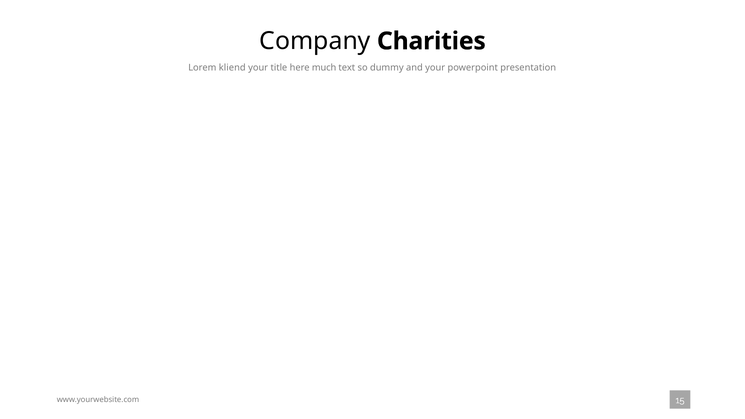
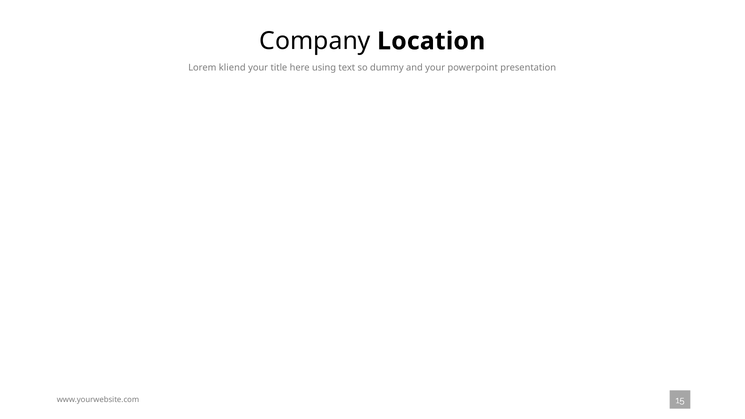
Charities: Charities -> Location
much: much -> using
